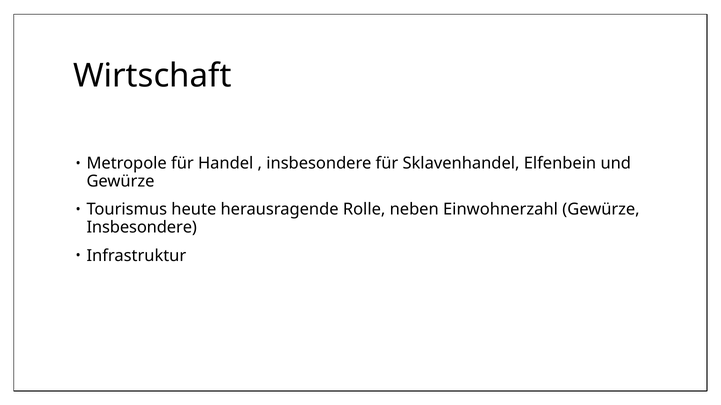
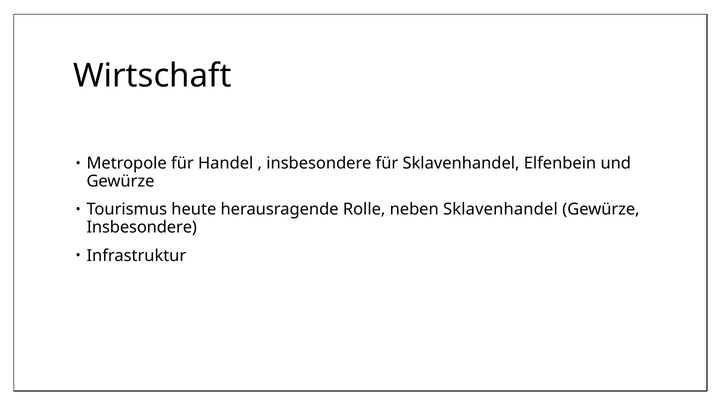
neben Einwohnerzahl: Einwohnerzahl -> Sklavenhandel
